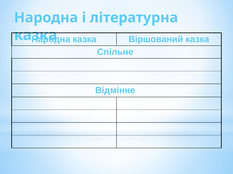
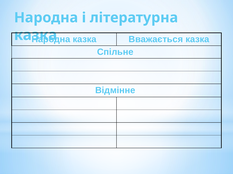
Віршований: Віршований -> Вважається
